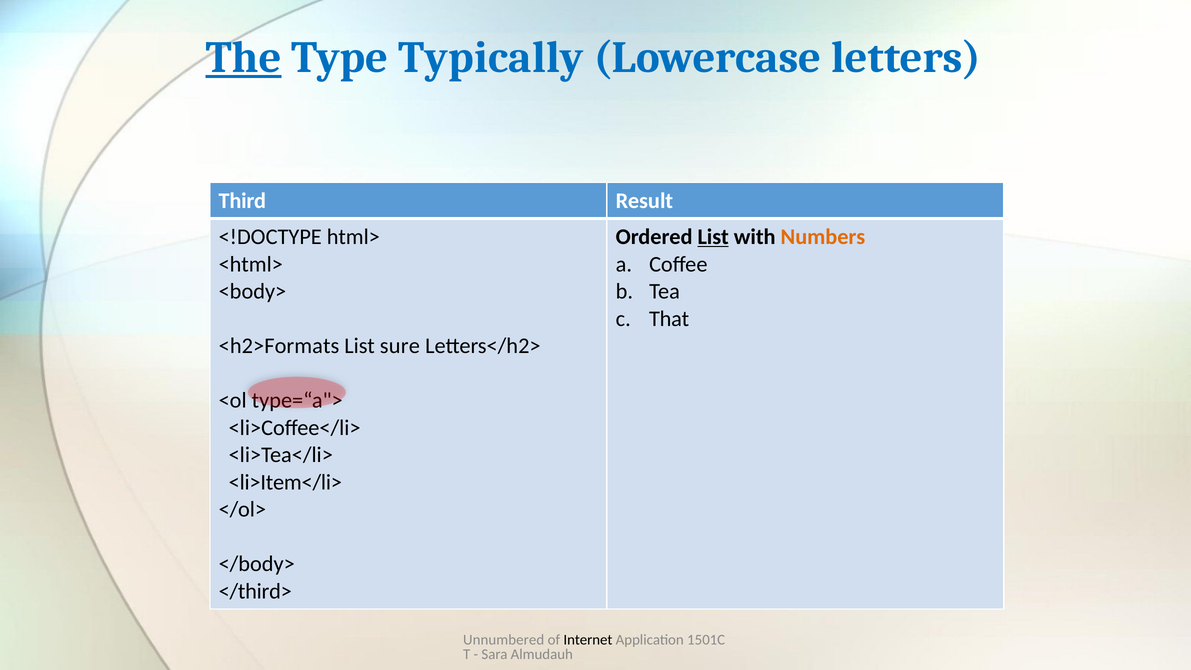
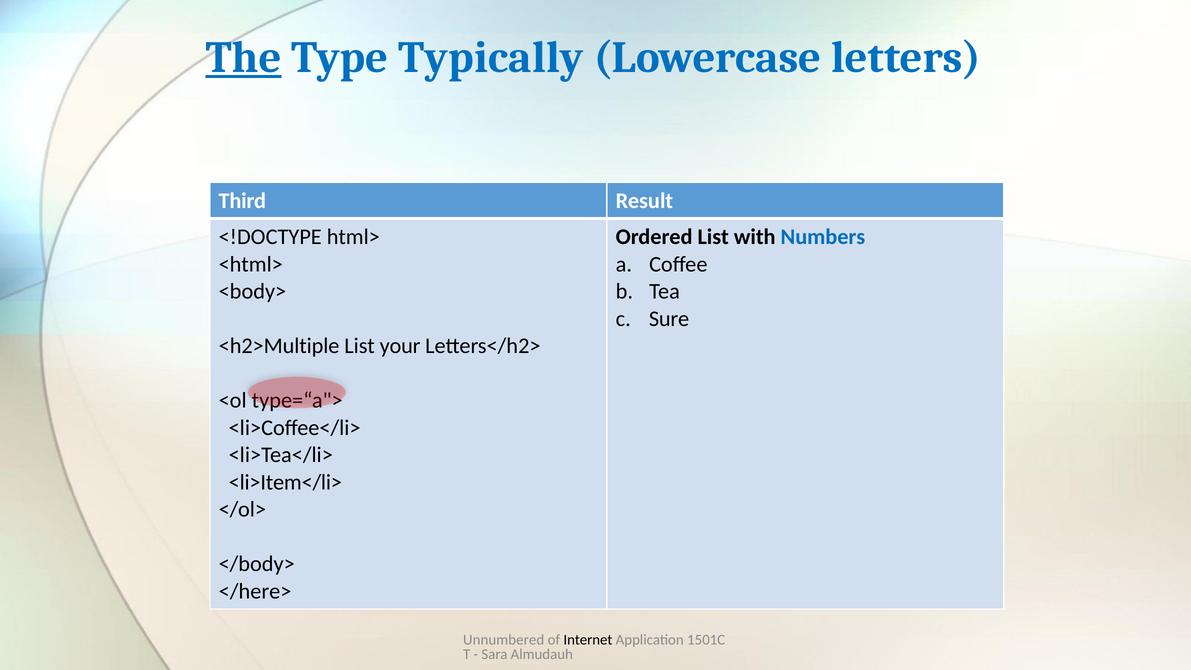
List at (713, 237) underline: present -> none
Numbers colour: orange -> blue
That: That -> Sure
<h2>Formats: <h2>Formats -> <h2>Multiple
sure: sure -> your
</third>: </third> -> </here>
